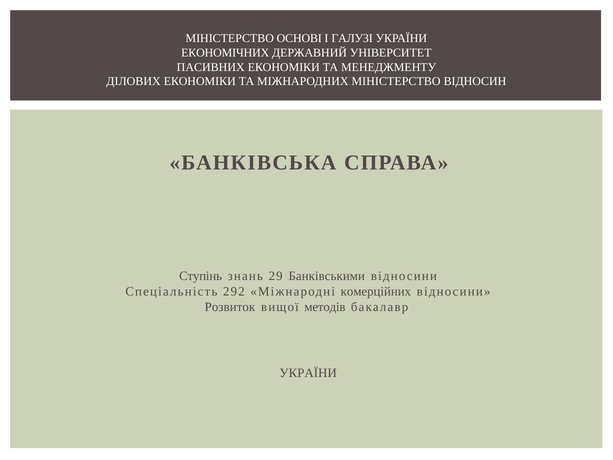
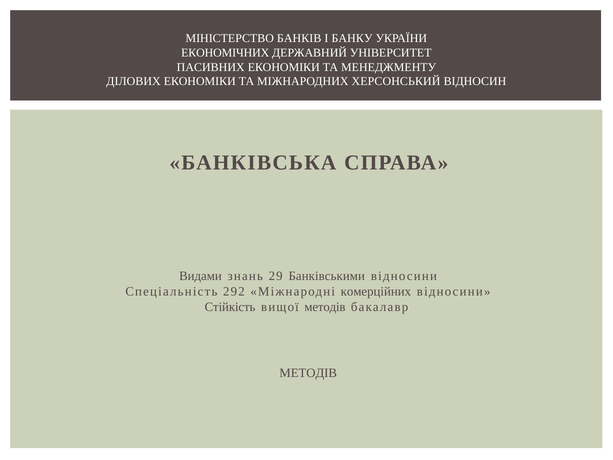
ОСНОВІ: ОСНОВІ -> БАНКІВ
ГАЛУЗІ: ГАЛУЗІ -> БАНКУ
МІЖНАРОДНИХ МІНІСТЕРСТВО: МІНІСТЕРСТВО -> ХЕРСОНСЬКИЙ
Ступінь: Ступінь -> Видами
Розвиток: Розвиток -> Стійкість
УКРАЇНИ at (308, 373): УКРАЇНИ -> МЕТОДІВ
